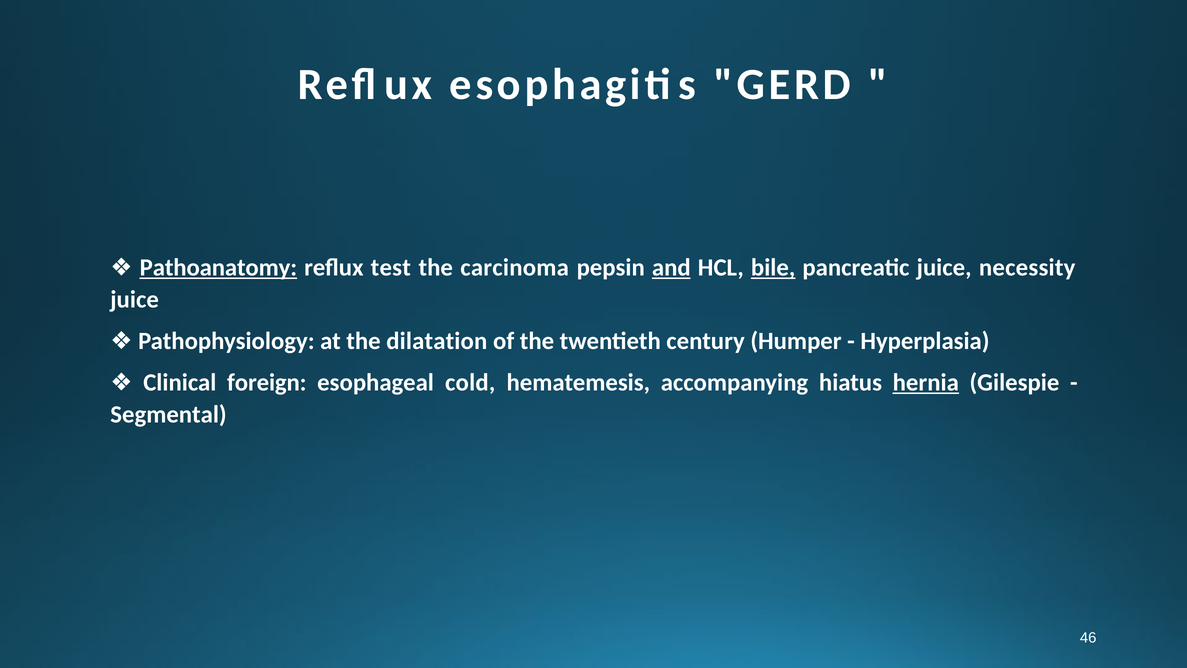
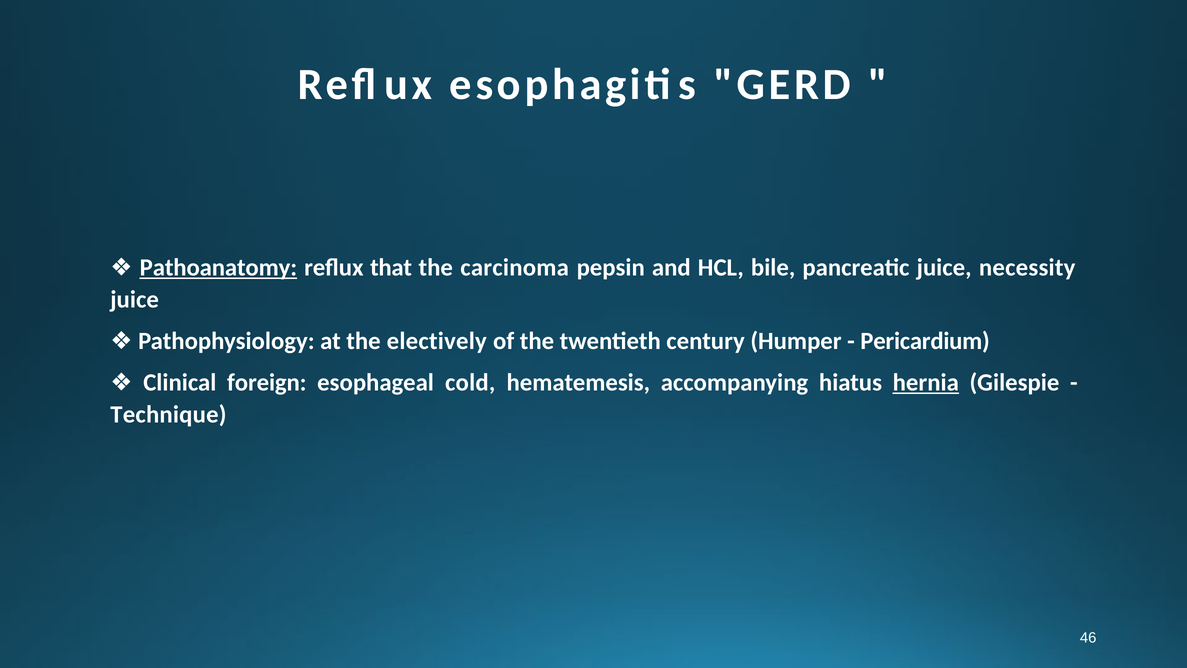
test: test -> that
and underline: present -> none
bile underline: present -> none
dilatation: dilatation -> electively
Hyperplasia: Hyperplasia -> Pericardium
Segmental: Segmental -> Technique
